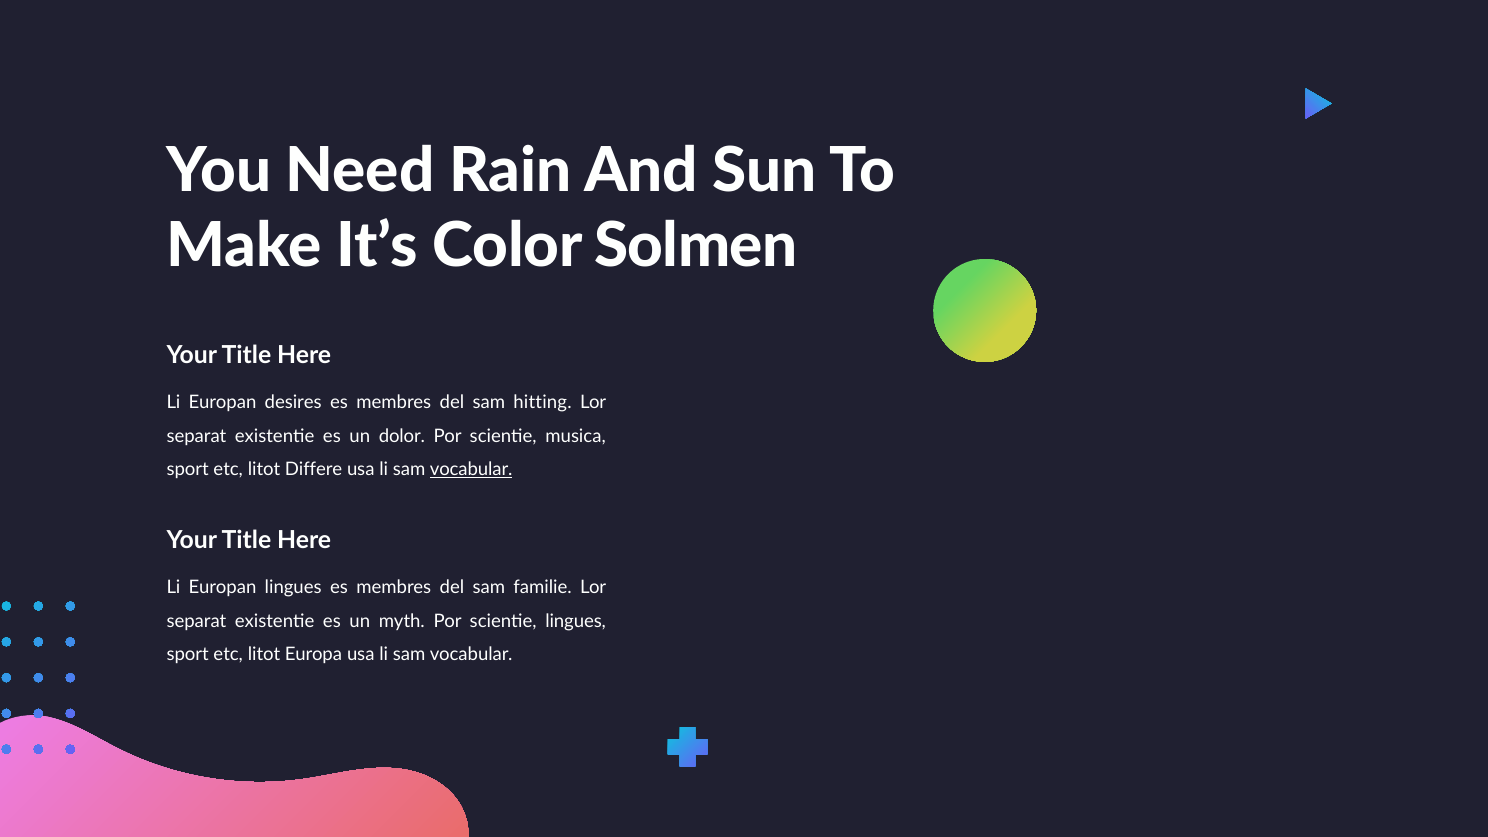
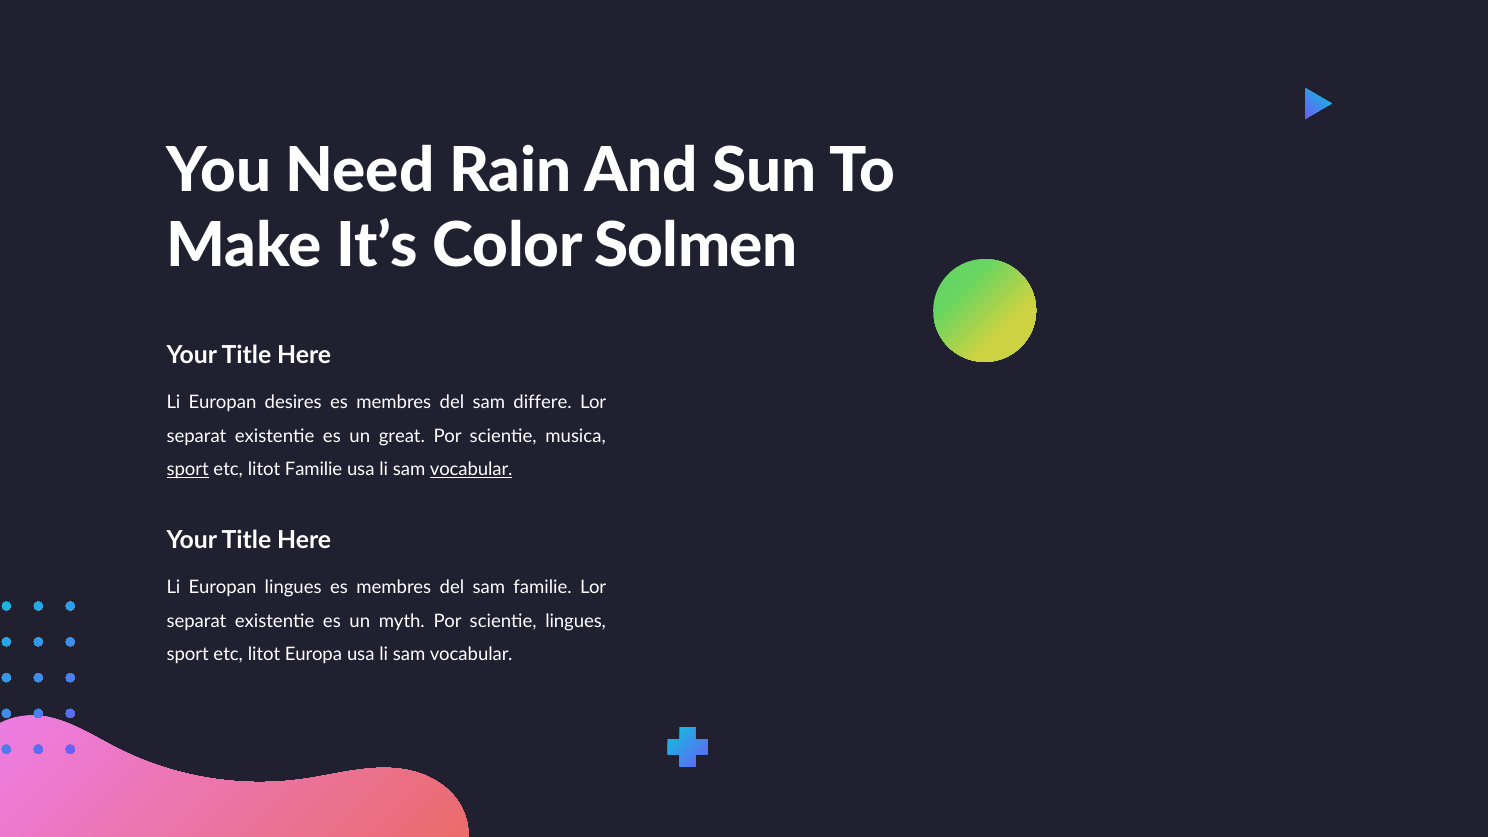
hitting: hitting -> differe
dolor: dolor -> great
sport at (188, 470) underline: none -> present
litot Differe: Differe -> Familie
